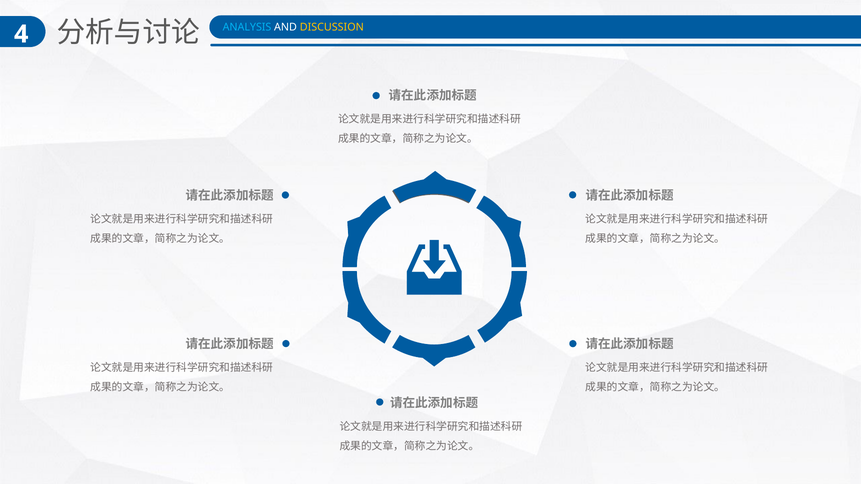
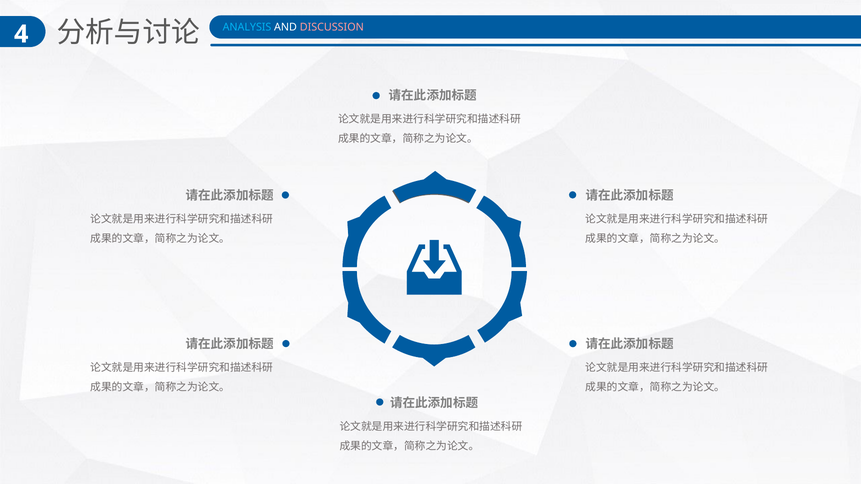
DISCUSSION colour: yellow -> pink
